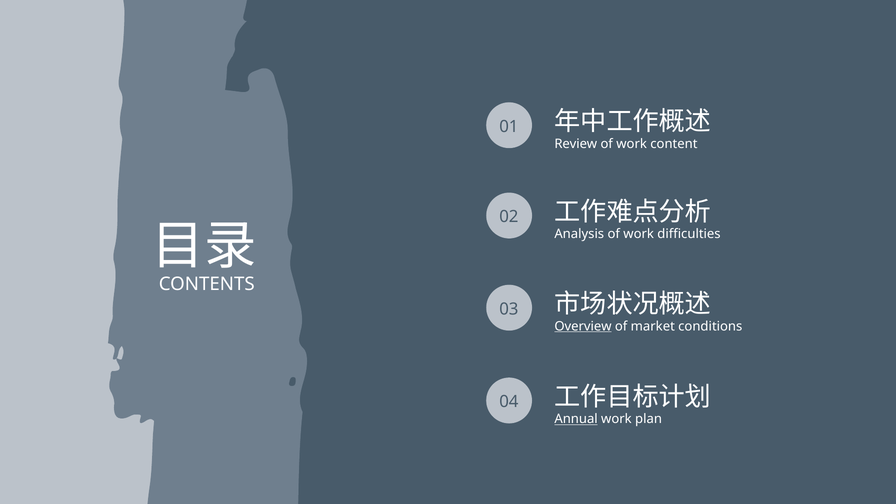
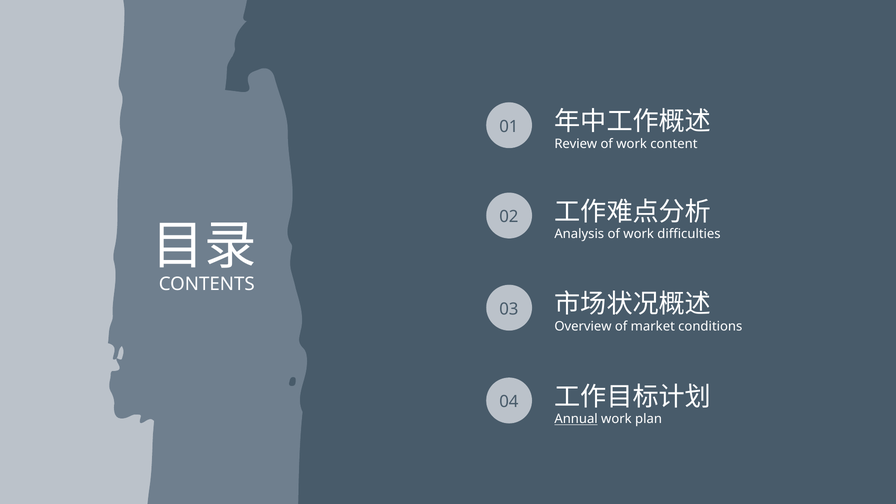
Overview underline: present -> none
